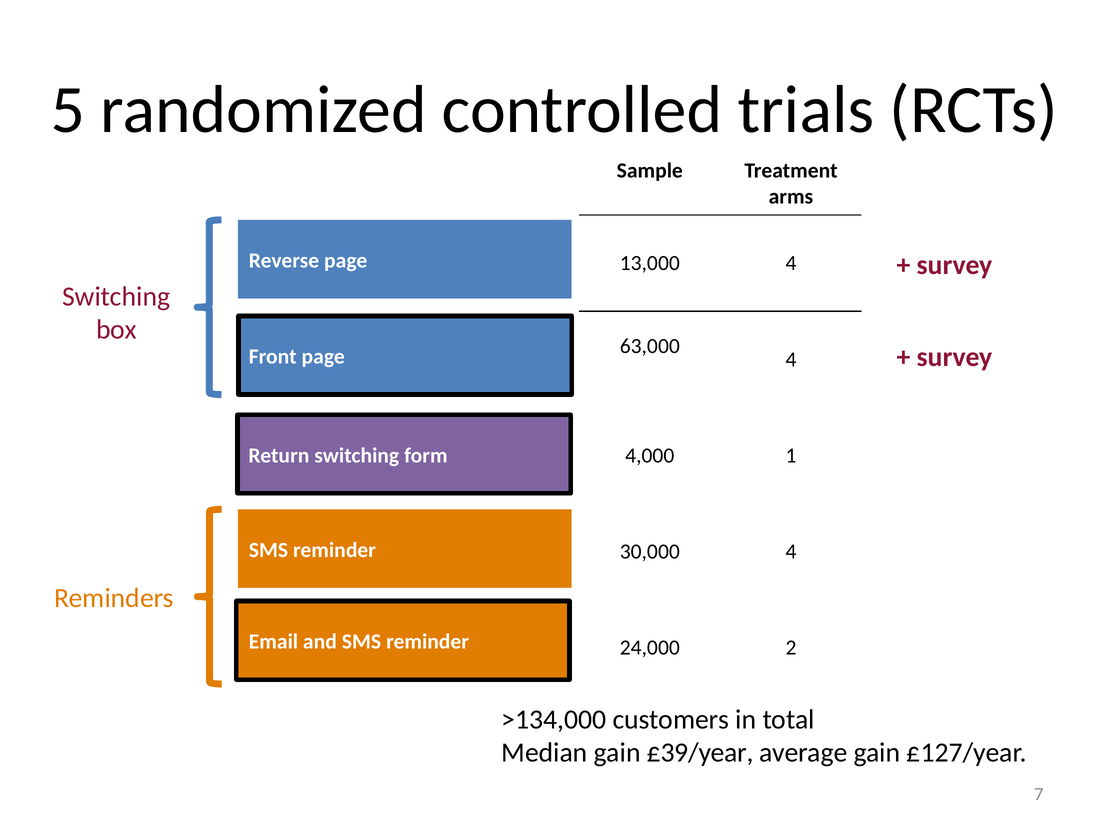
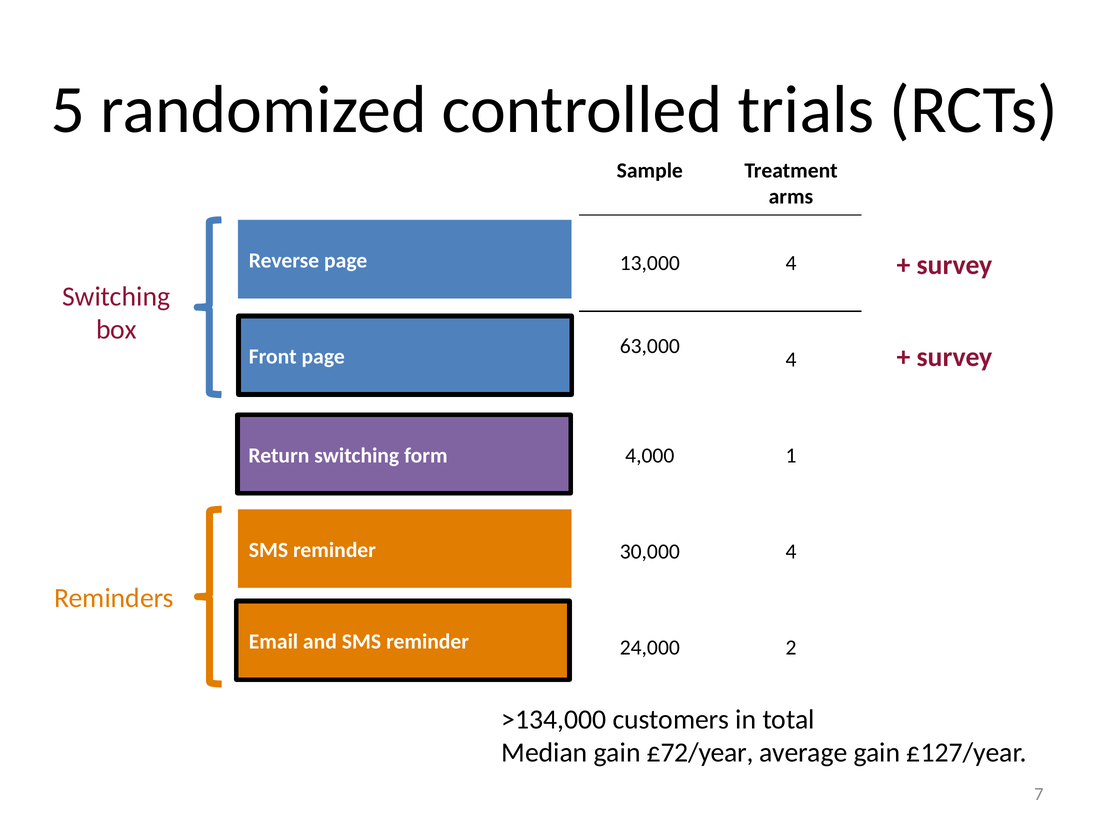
£39/year: £39/year -> £72/year
